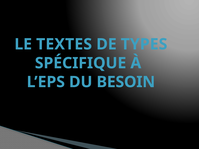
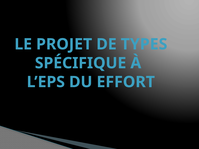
TEXTES: TEXTES -> PROJET
BESOIN: BESOIN -> EFFORT
